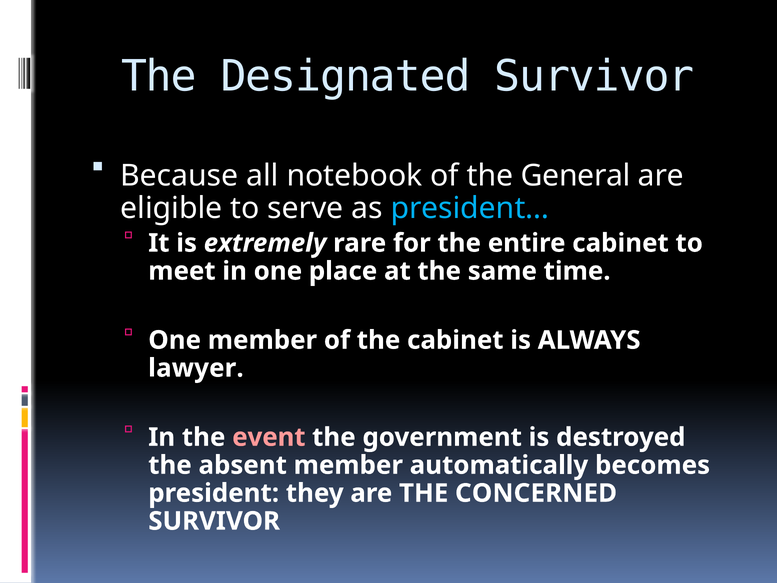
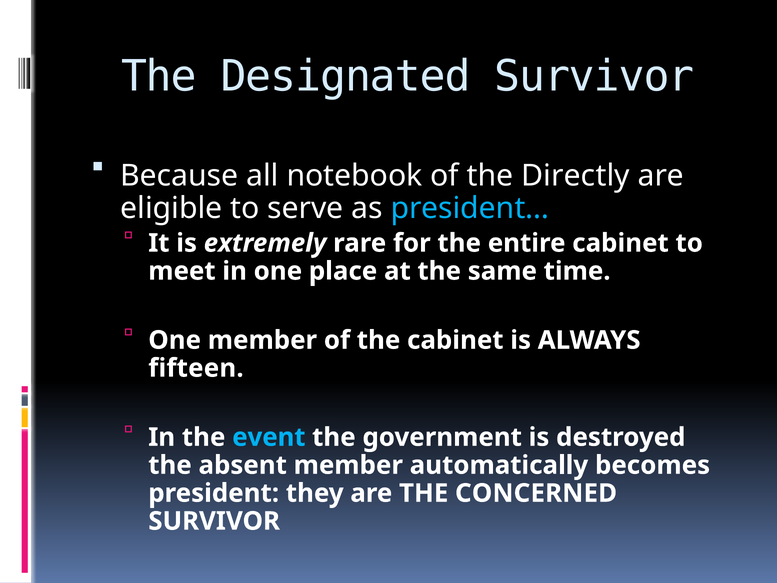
General: General -> Directly
lawyer: lawyer -> fifteen
event colour: pink -> light blue
